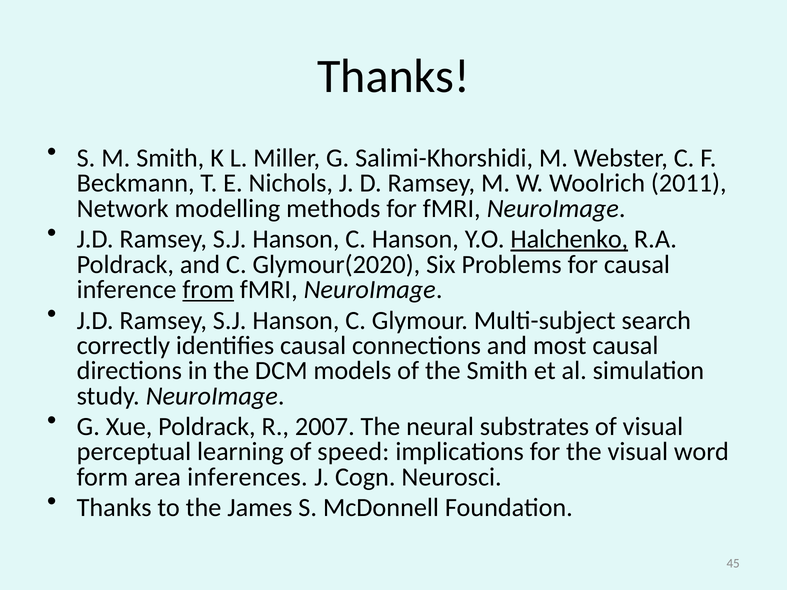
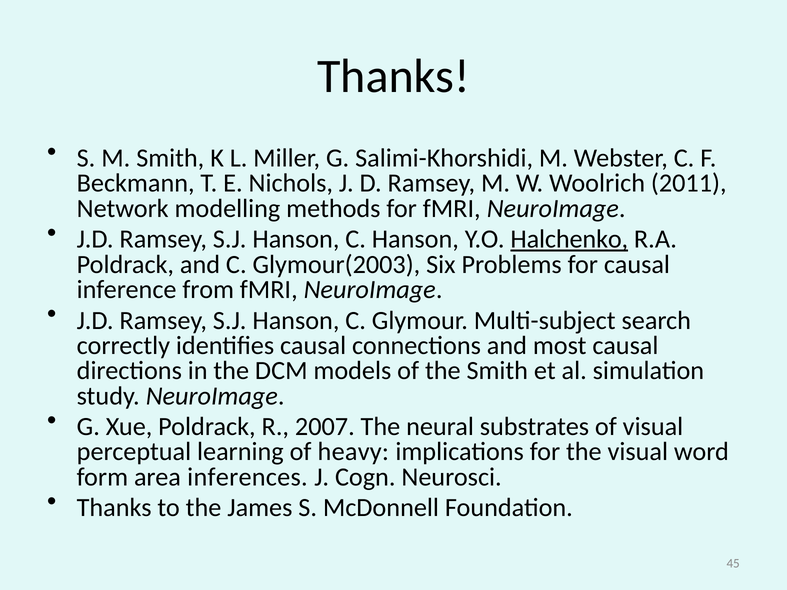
Glymour(2020: Glymour(2020 -> Glymour(2003
from underline: present -> none
speed: speed -> heavy
